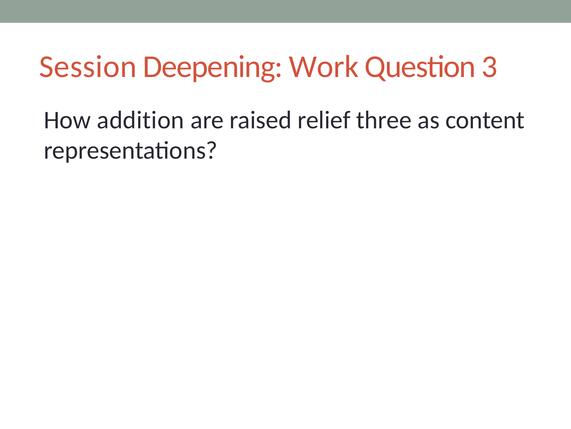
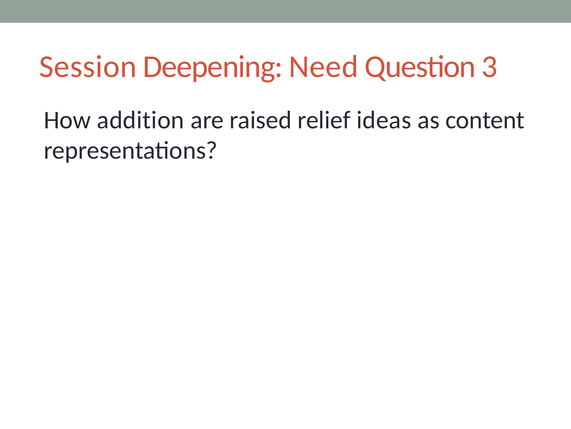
Work: Work -> Need
three: three -> ideas
